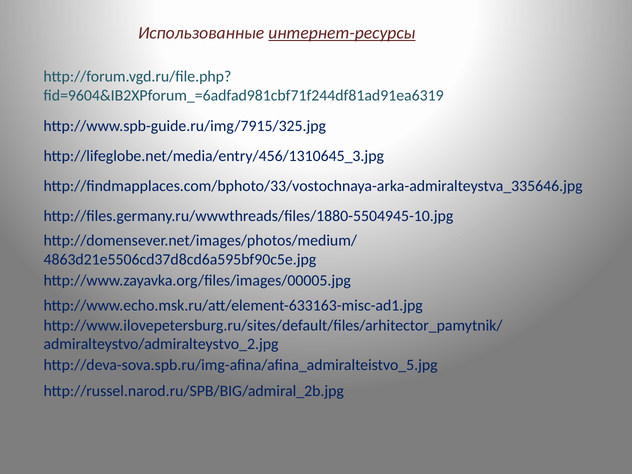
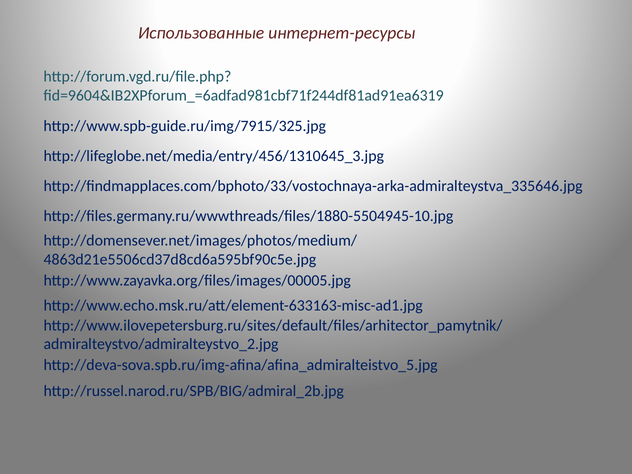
интернет-ресурсы underline: present -> none
